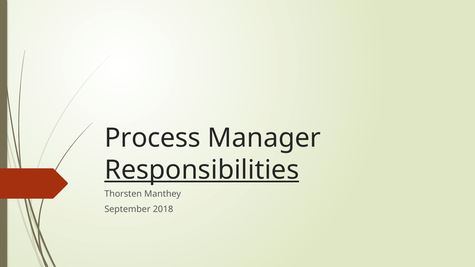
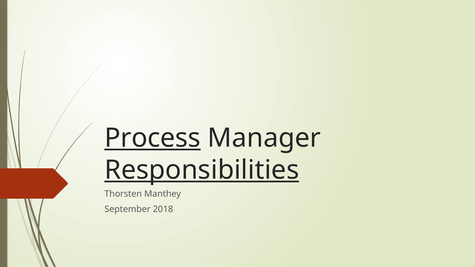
Process underline: none -> present
